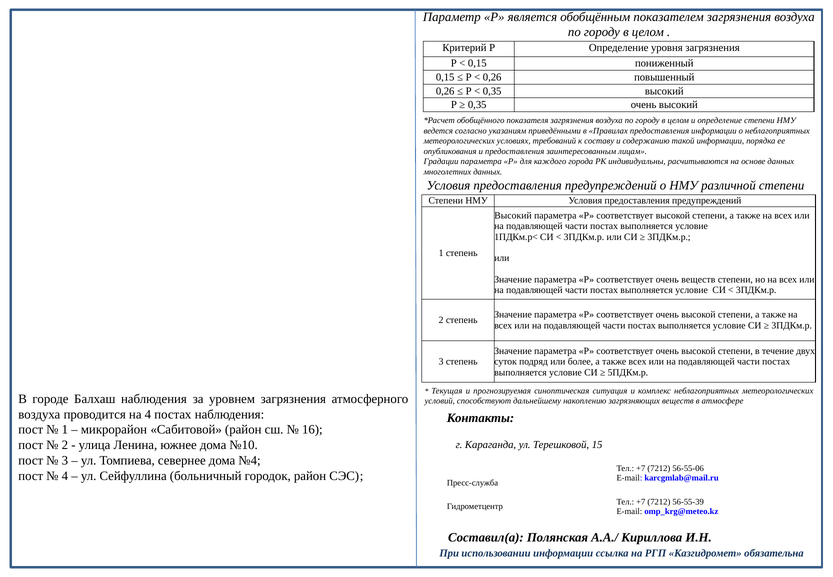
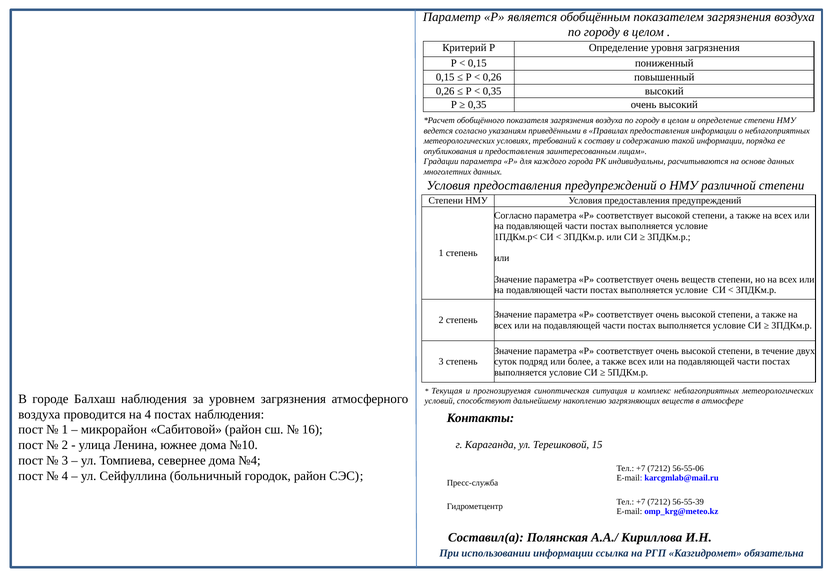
Высокий at (513, 215): Высокий -> Согласно
